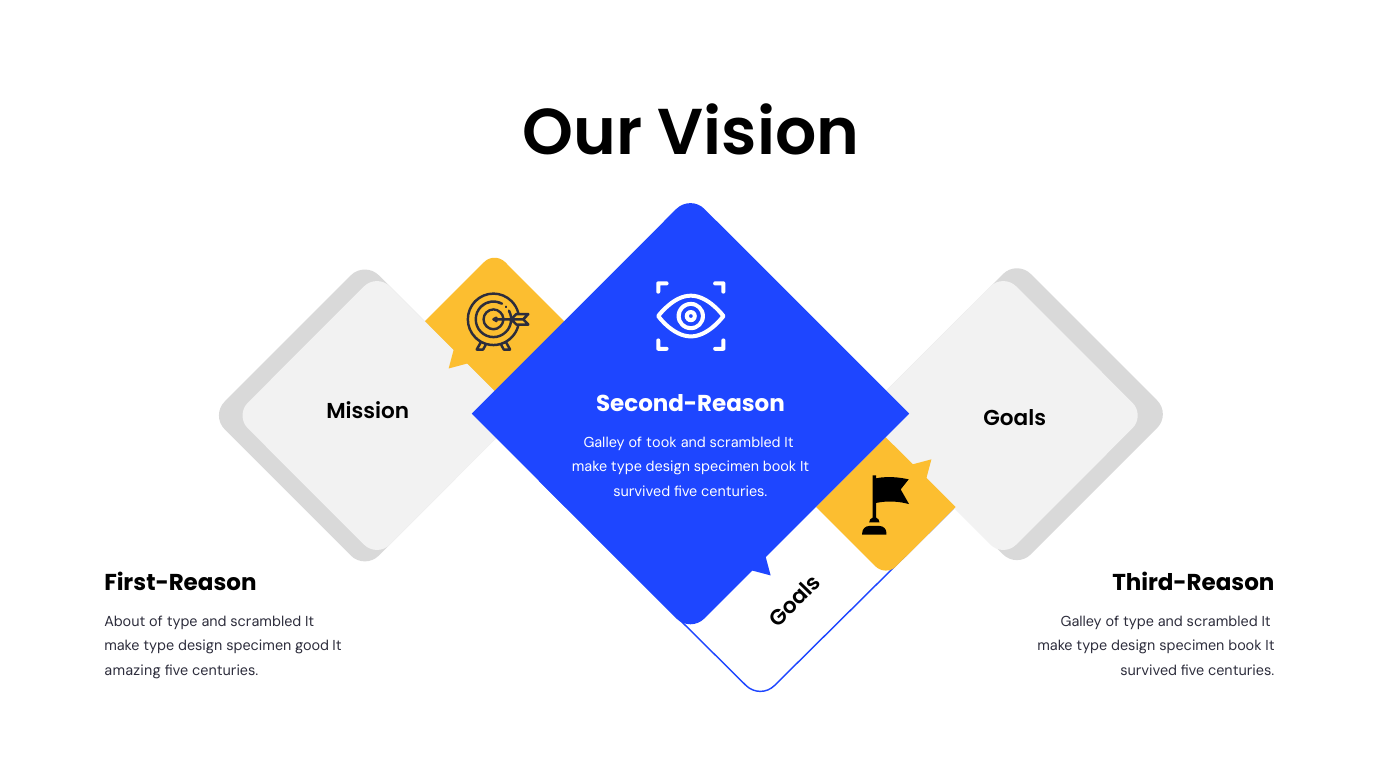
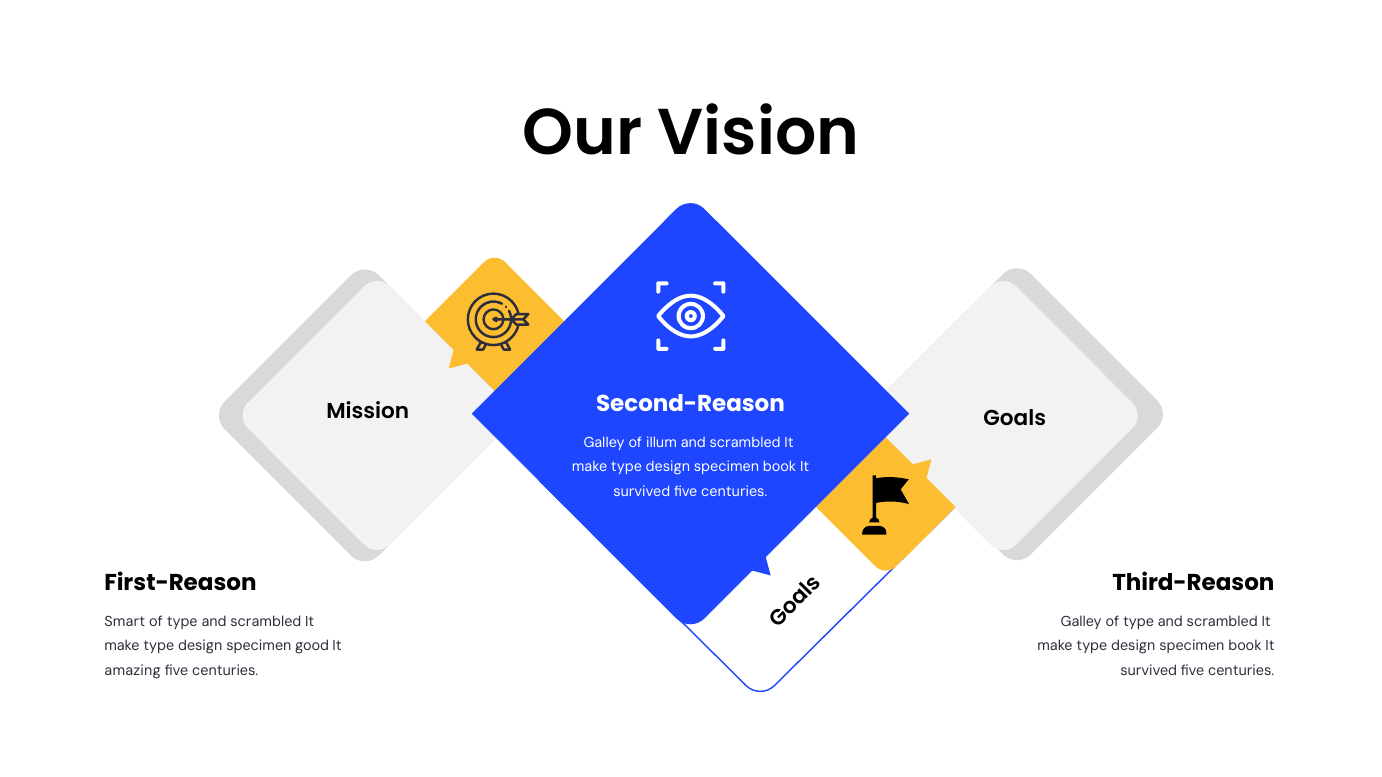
took: took -> illum
About: About -> Smart
